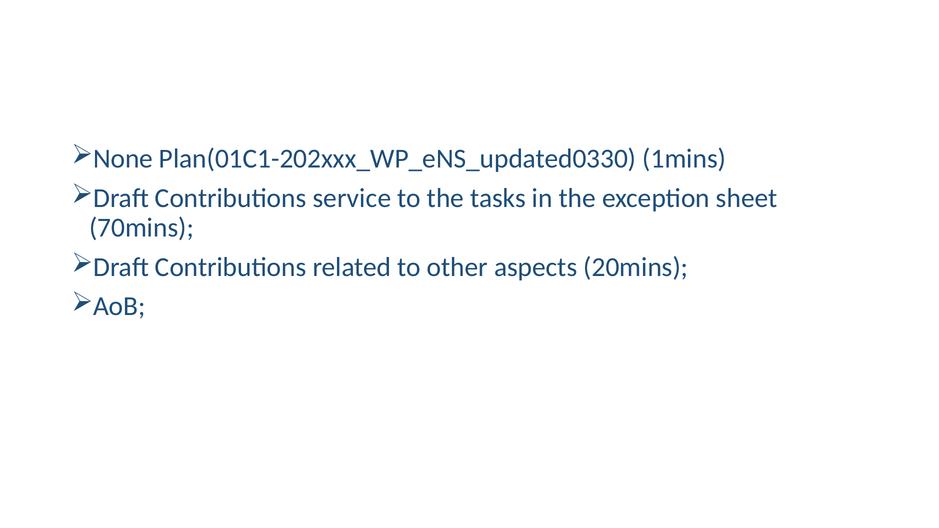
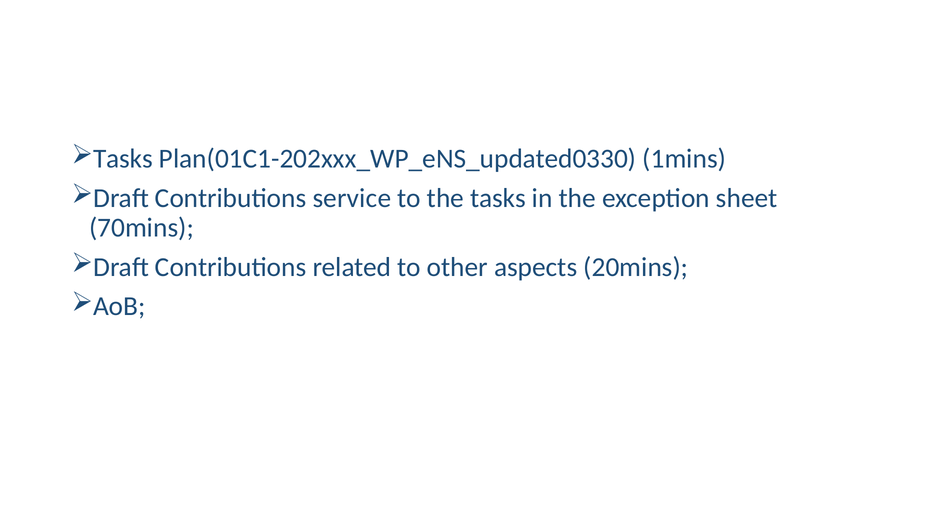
None at (123, 159): None -> Tasks
